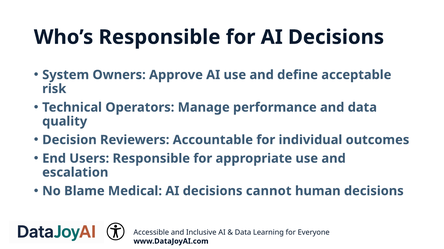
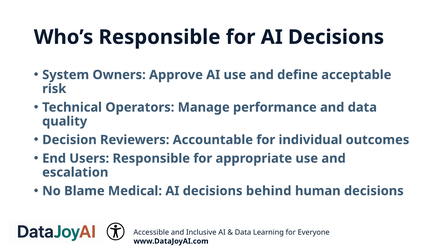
cannot: cannot -> behind
